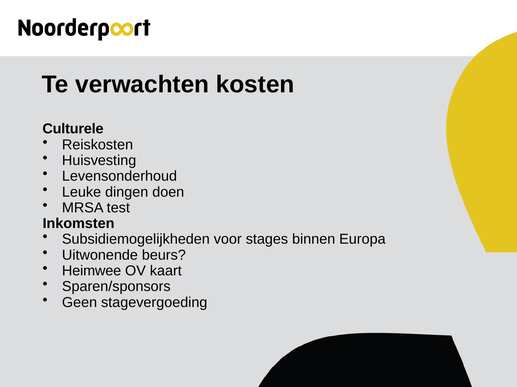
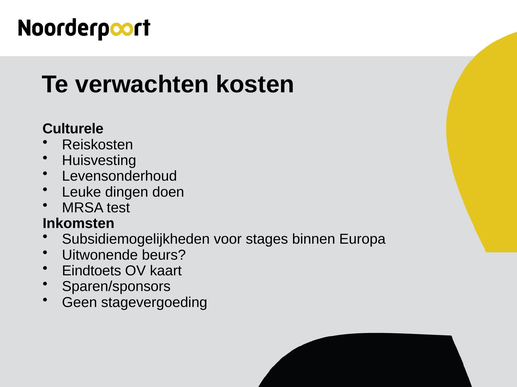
Heimwee: Heimwee -> Eindtoets
